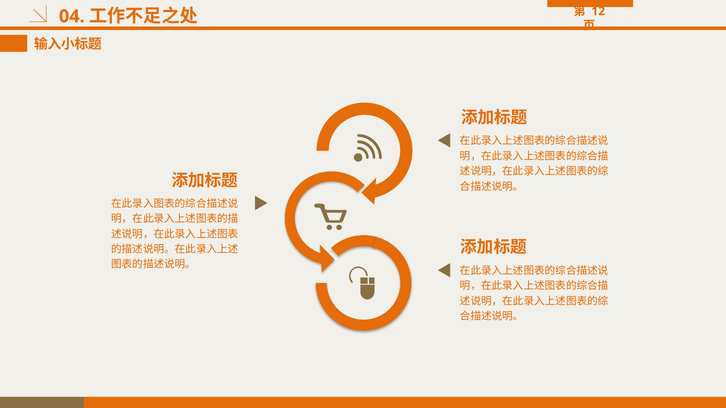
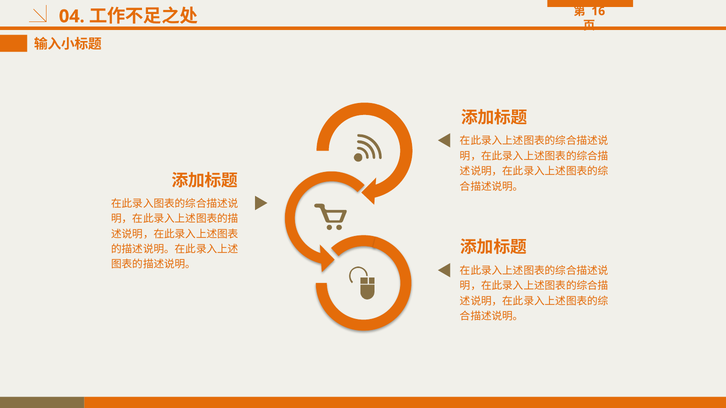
12: 12 -> 16
